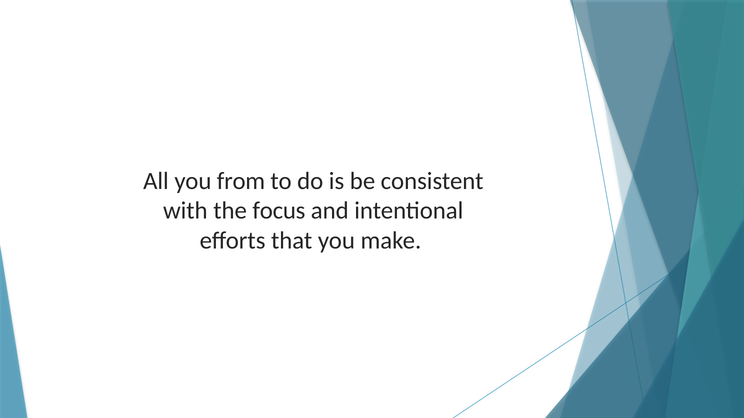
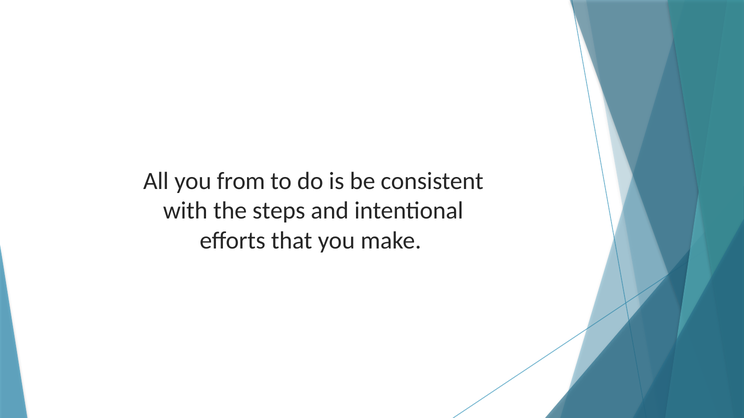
focus: focus -> steps
